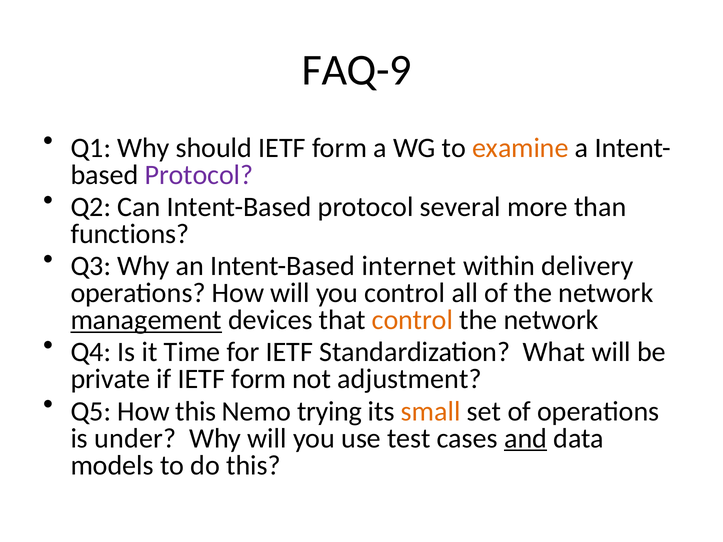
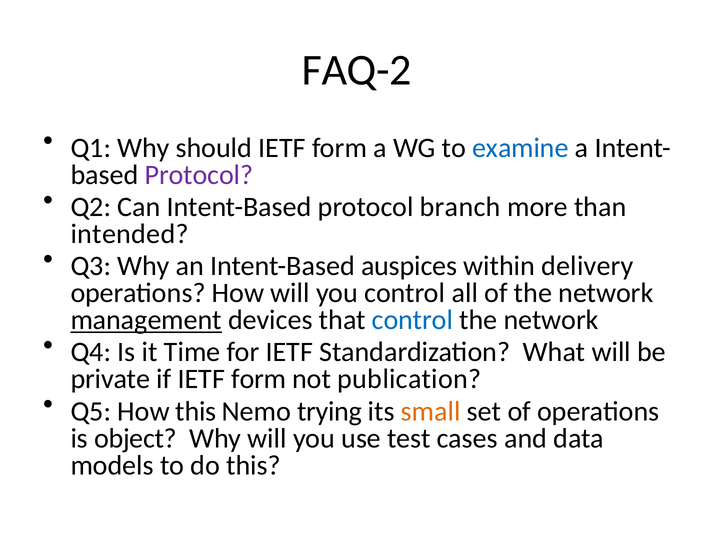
FAQ-9: FAQ-9 -> FAQ-2
examine colour: orange -> blue
several: several -> branch
functions: functions -> intended
internet: internet -> auspices
control at (412, 320) colour: orange -> blue
adjustment: adjustment -> publication
under: under -> object
and underline: present -> none
